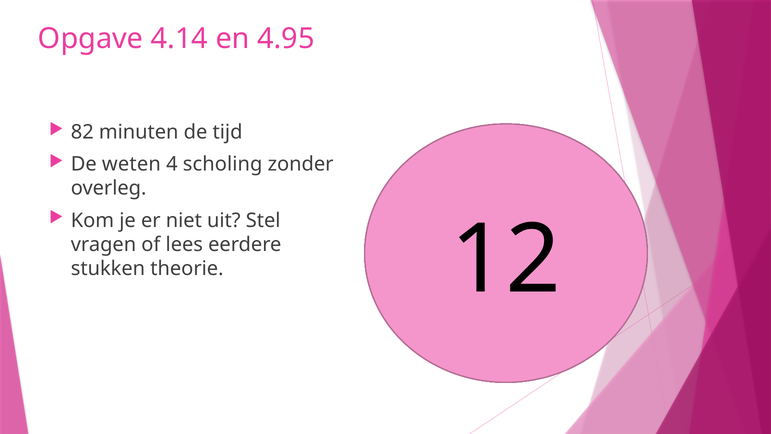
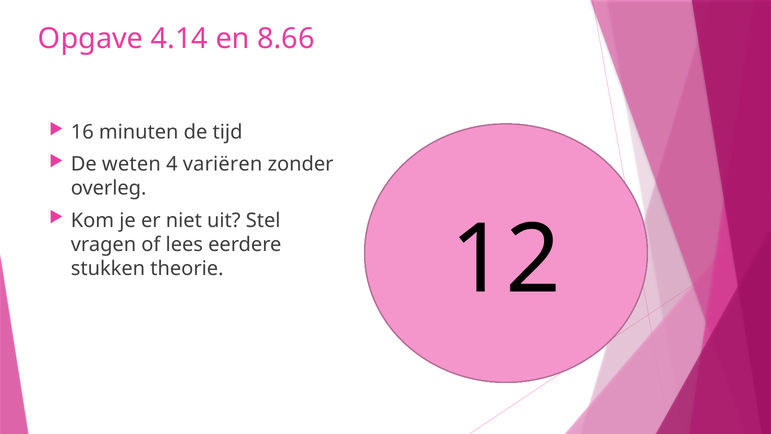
4.95: 4.95 -> 8.66
82: 82 -> 16
scholing: scholing -> variëren
